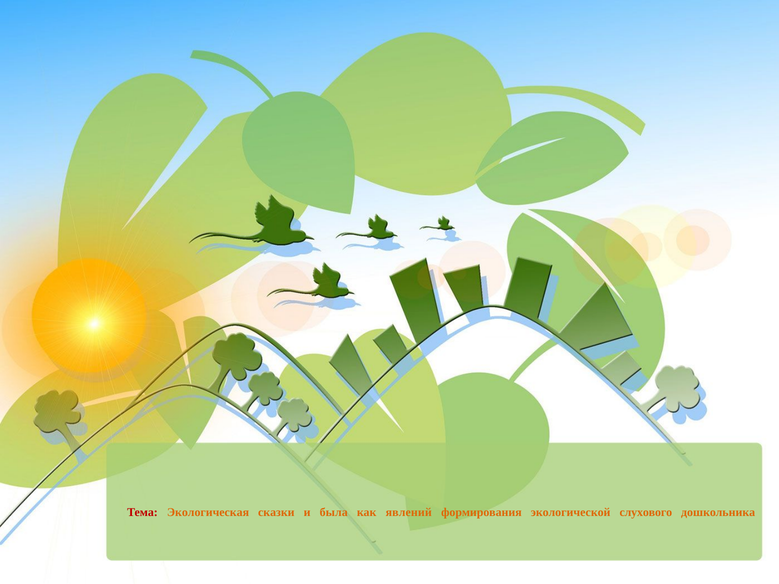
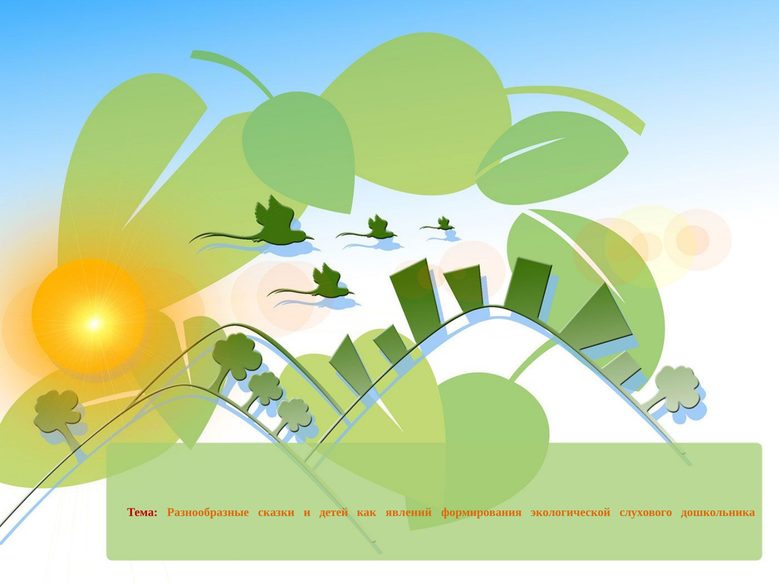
Экологическая: Экологическая -> Разнообразные
была: была -> детей
